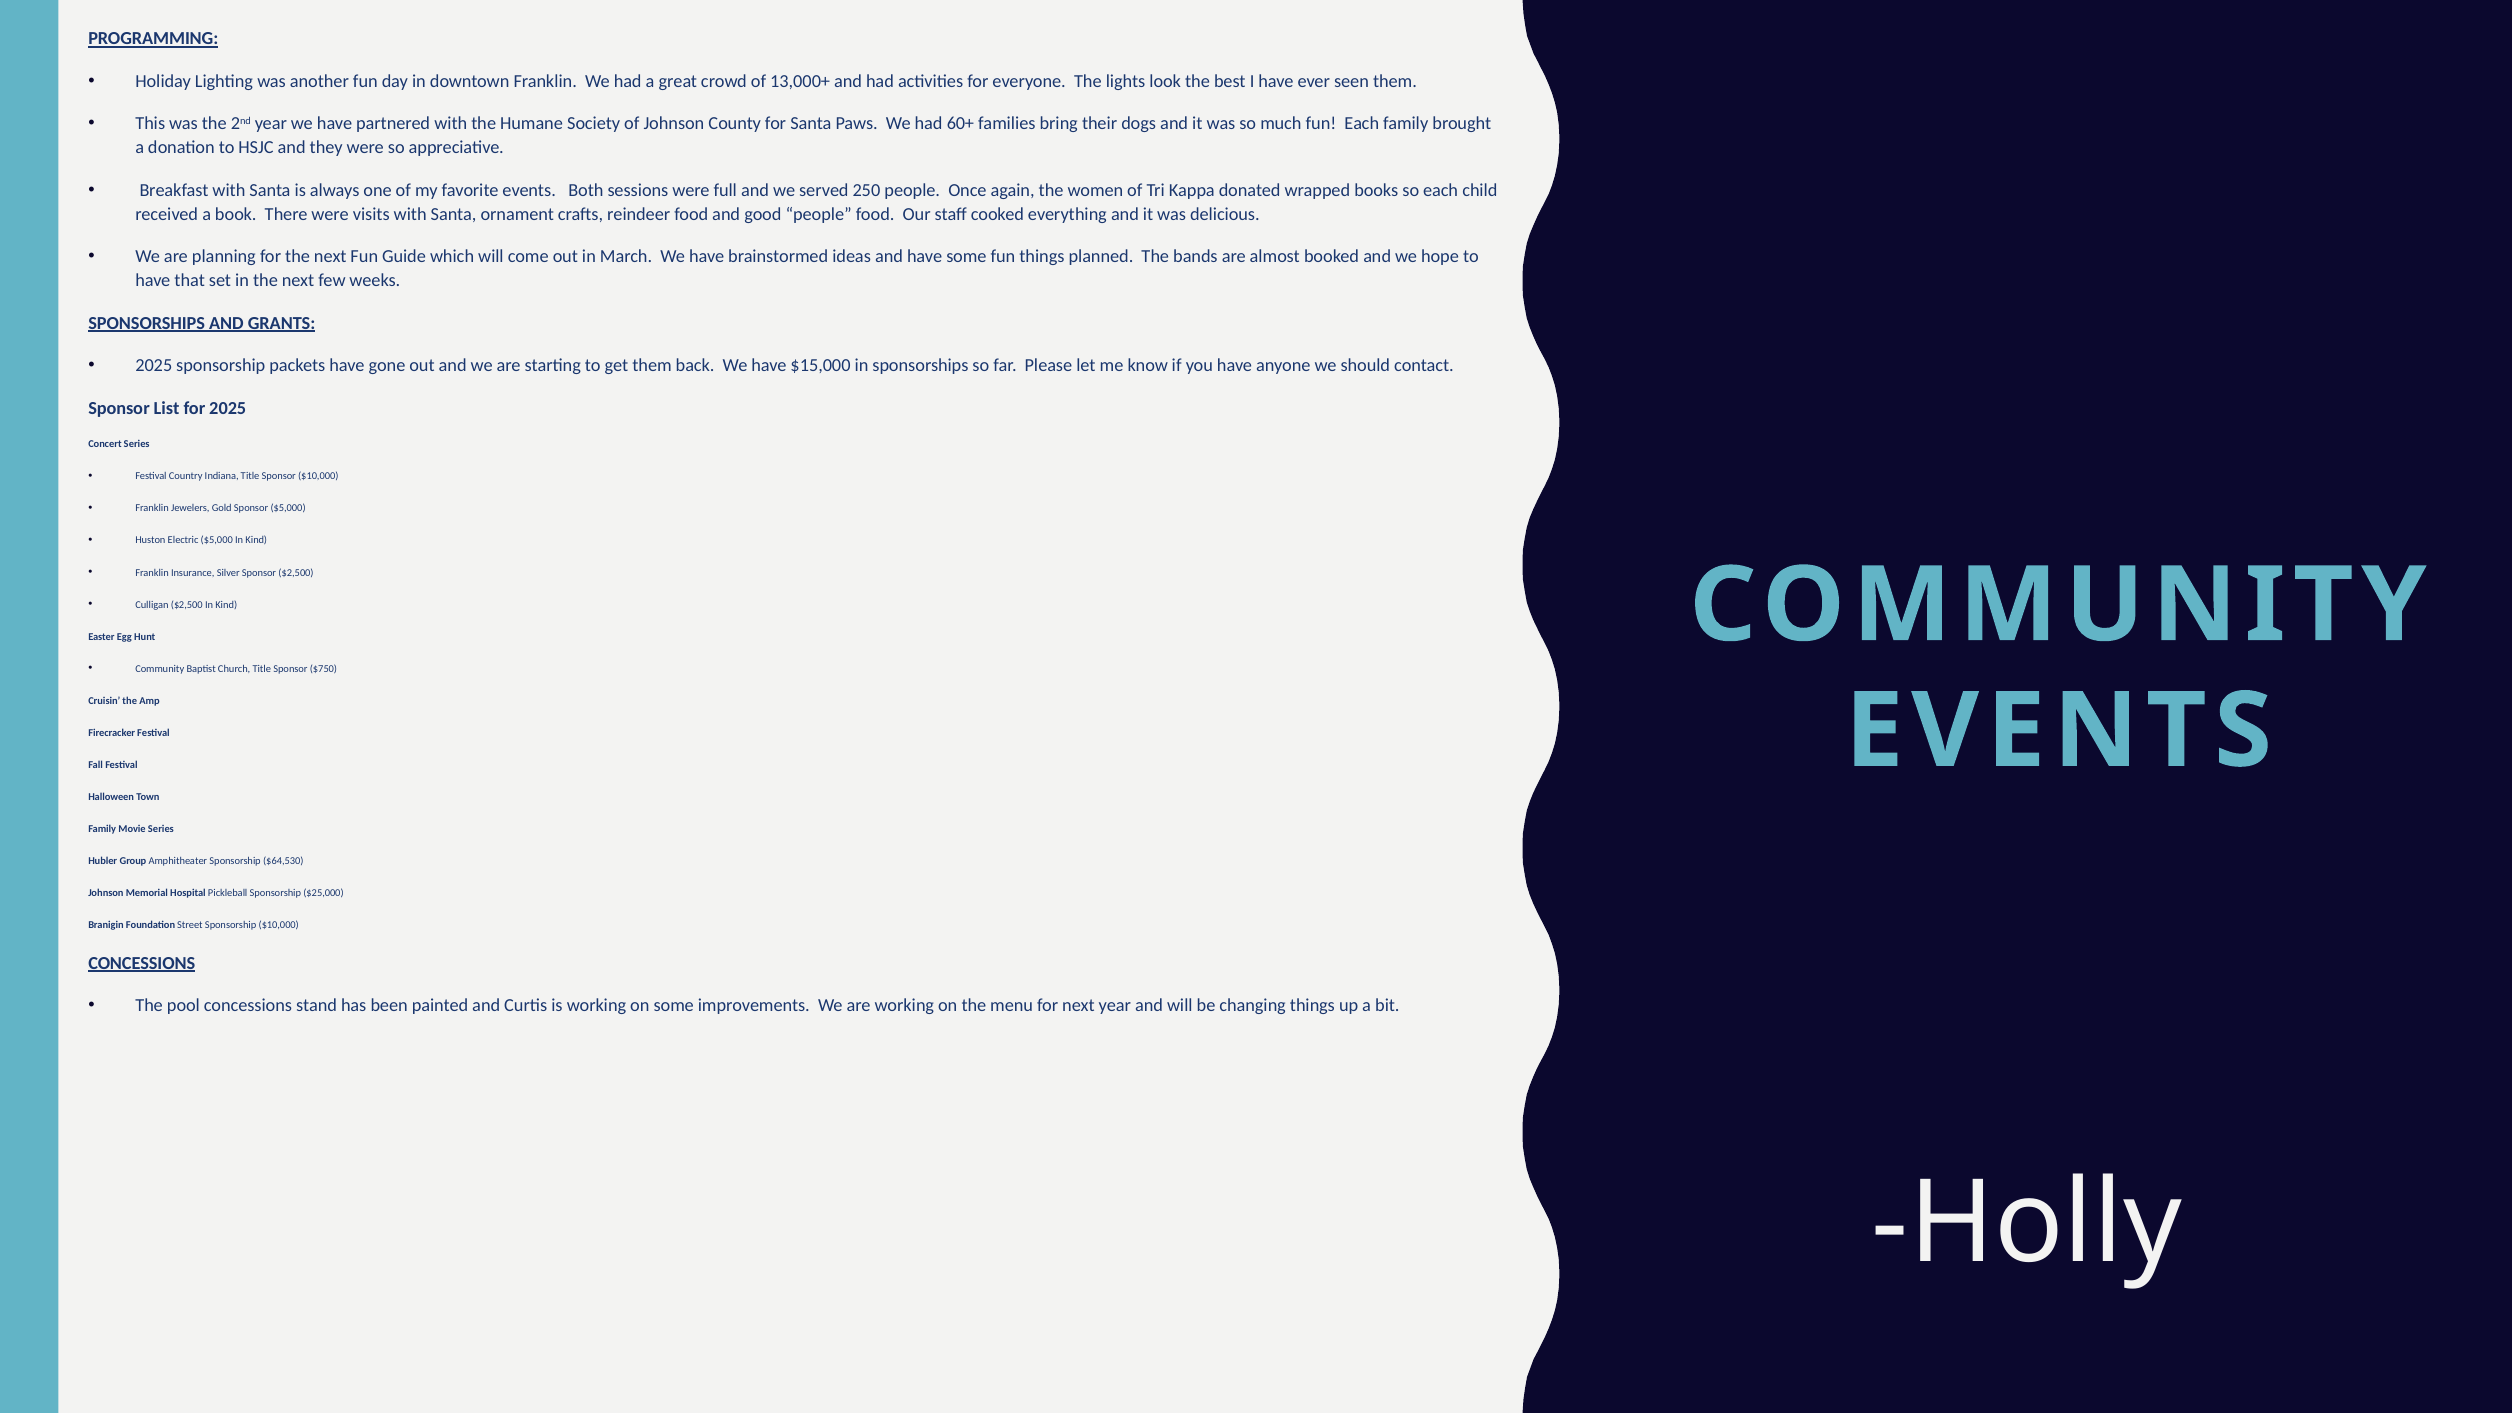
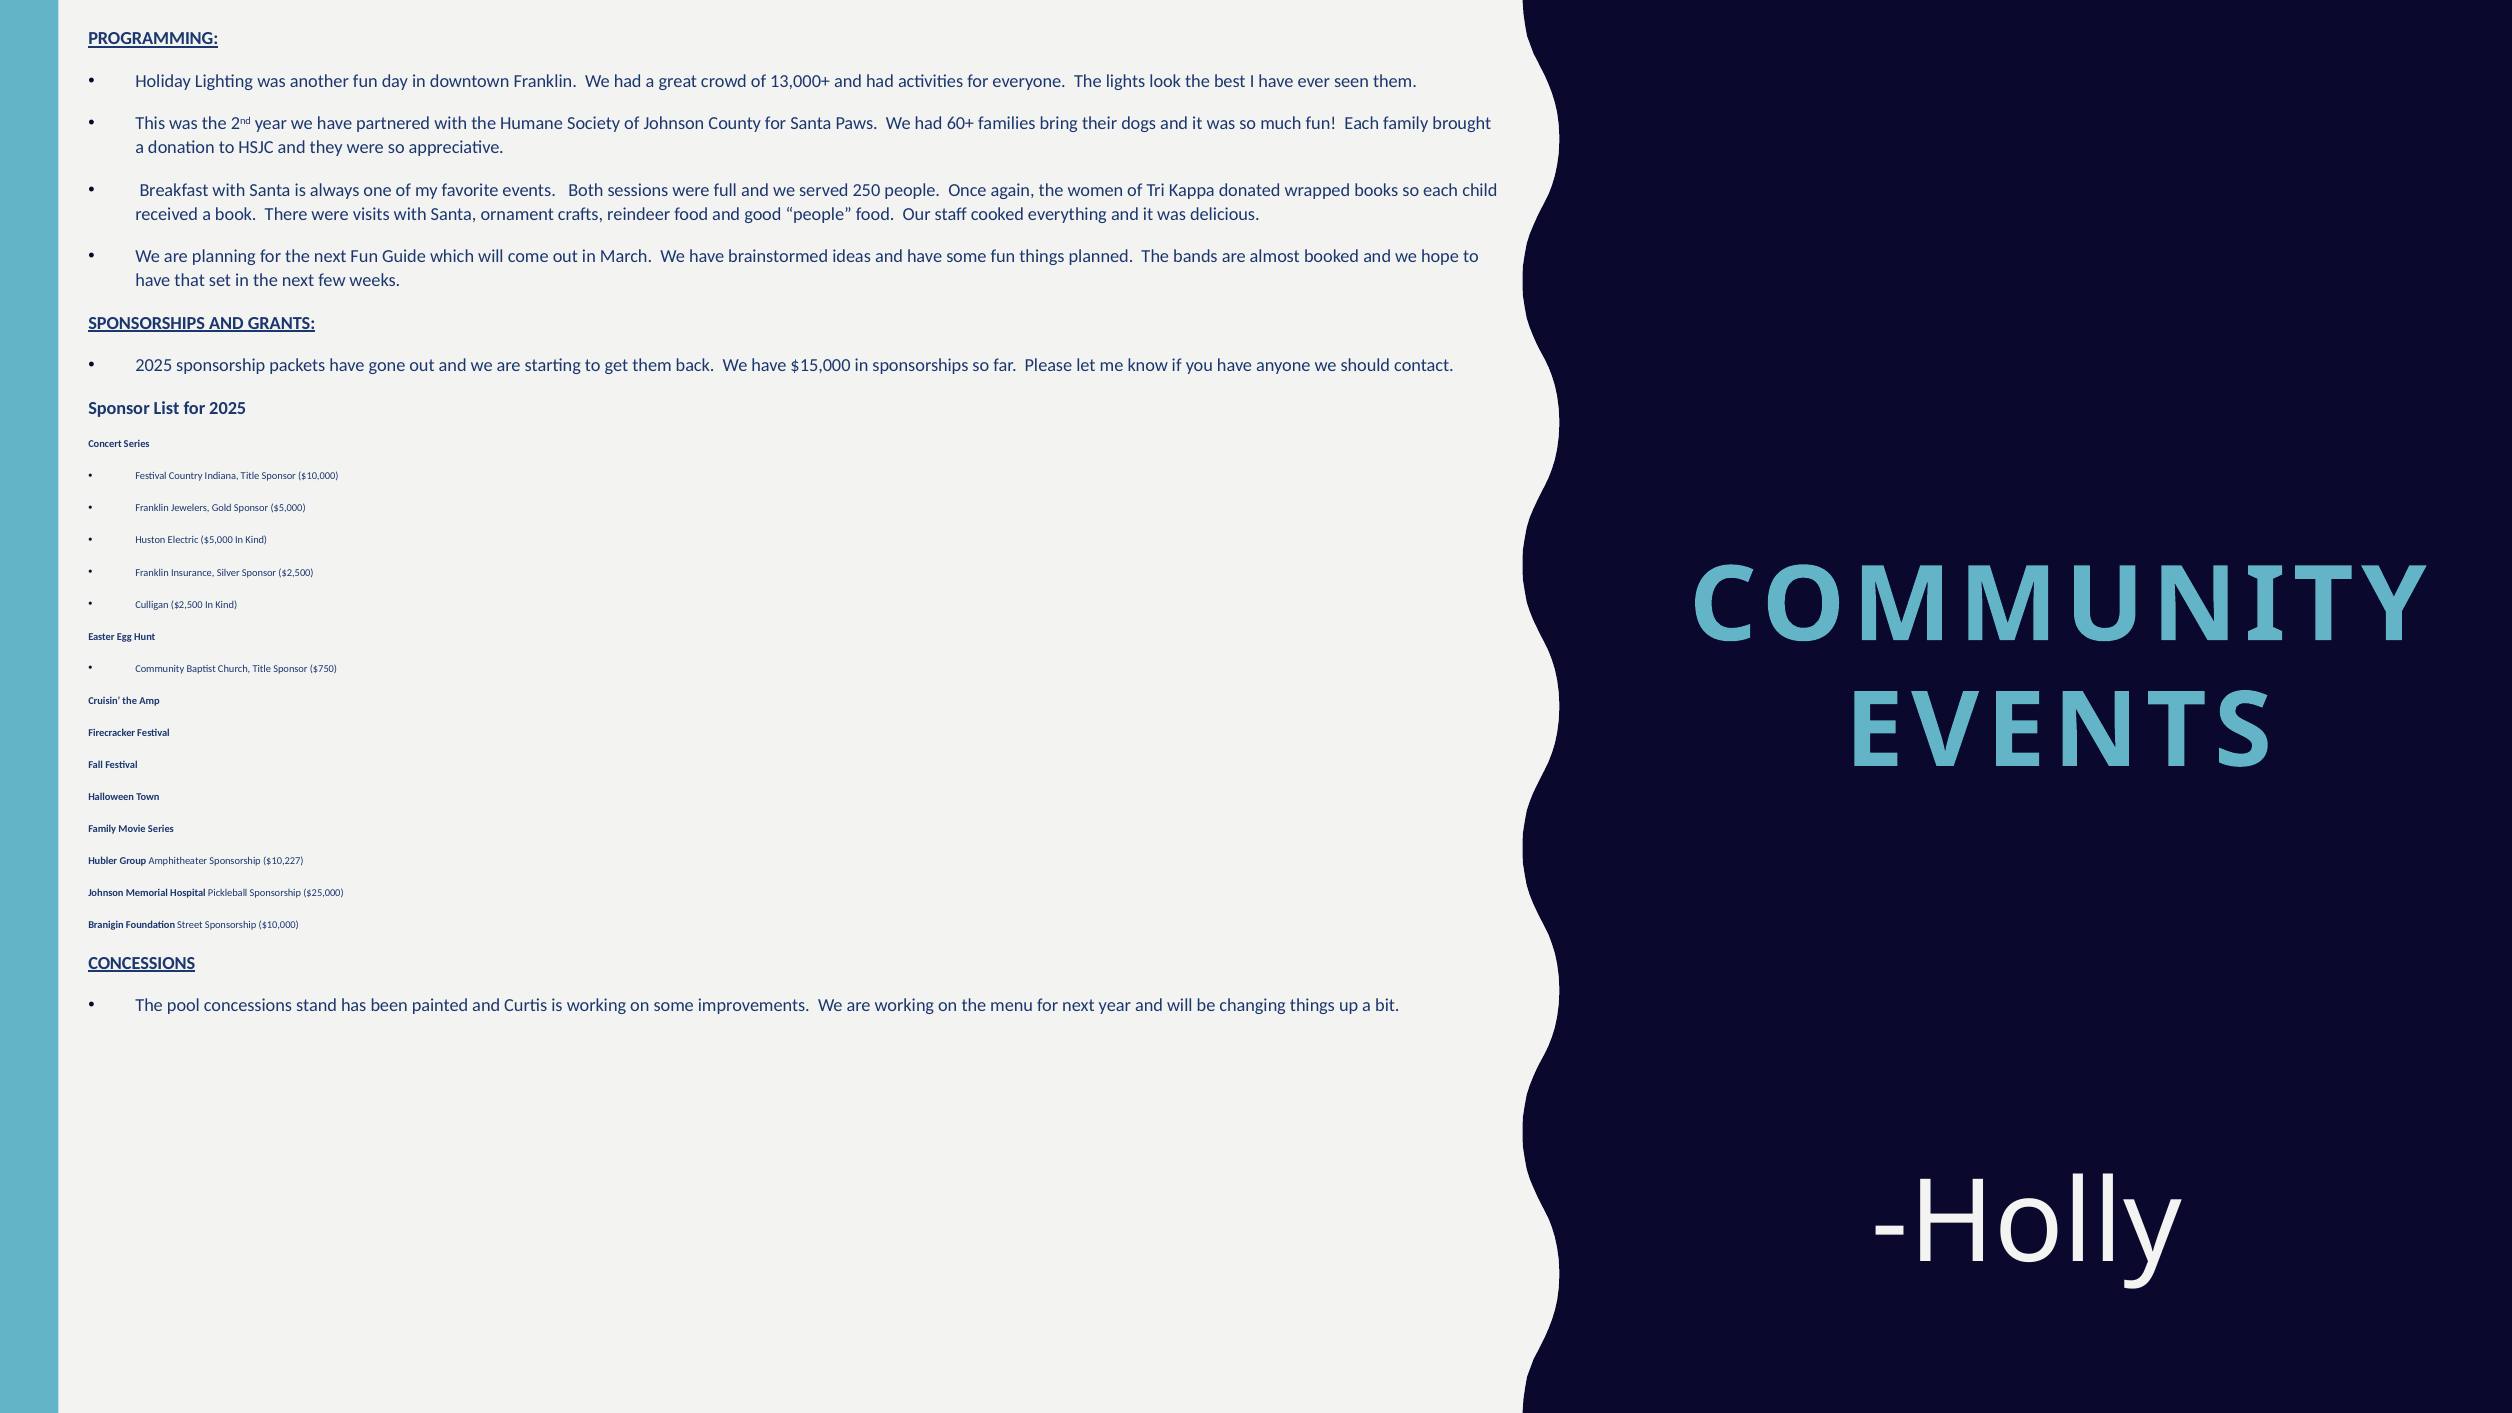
$64,530: $64,530 -> $10,227
